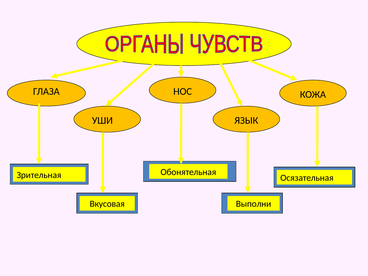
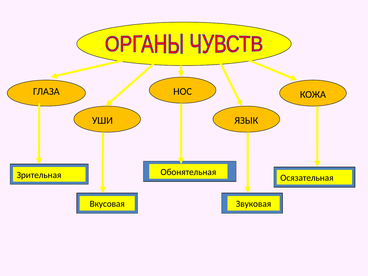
Выполни: Выполни -> Звуковая
